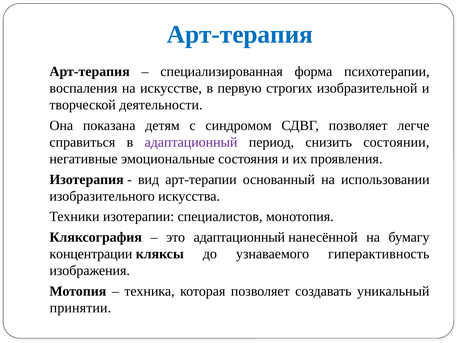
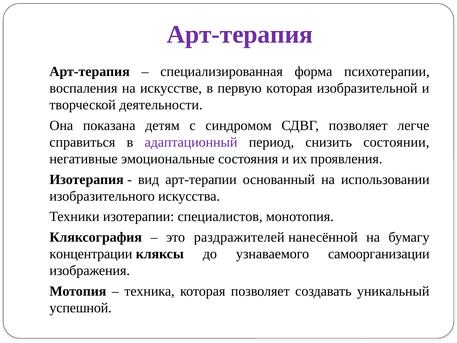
Арт-терапия at (240, 35) colour: blue -> purple
первую строгих: строгих -> которая
это адаптационный: адаптационный -> раздражителей
гиперактивность: гиперактивность -> самоорганизации
принятии: принятии -> успешной
